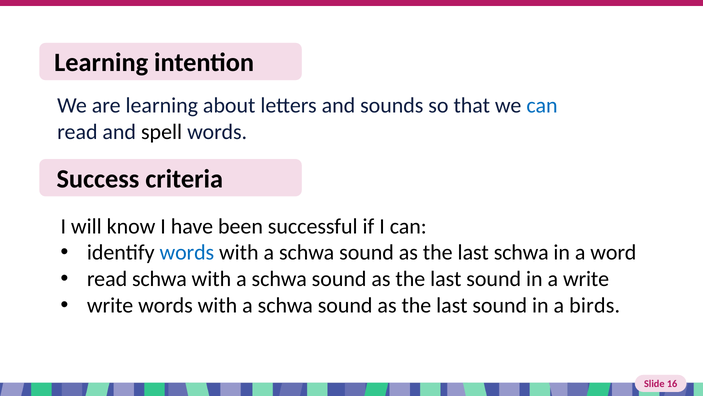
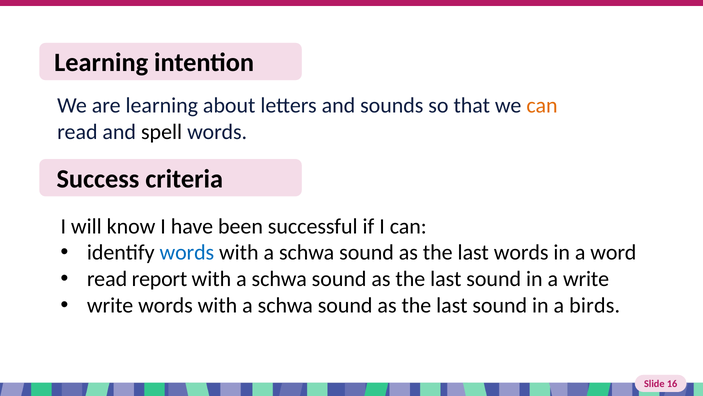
can at (542, 105) colour: blue -> orange
last schwa: schwa -> words
read schwa: schwa -> report
